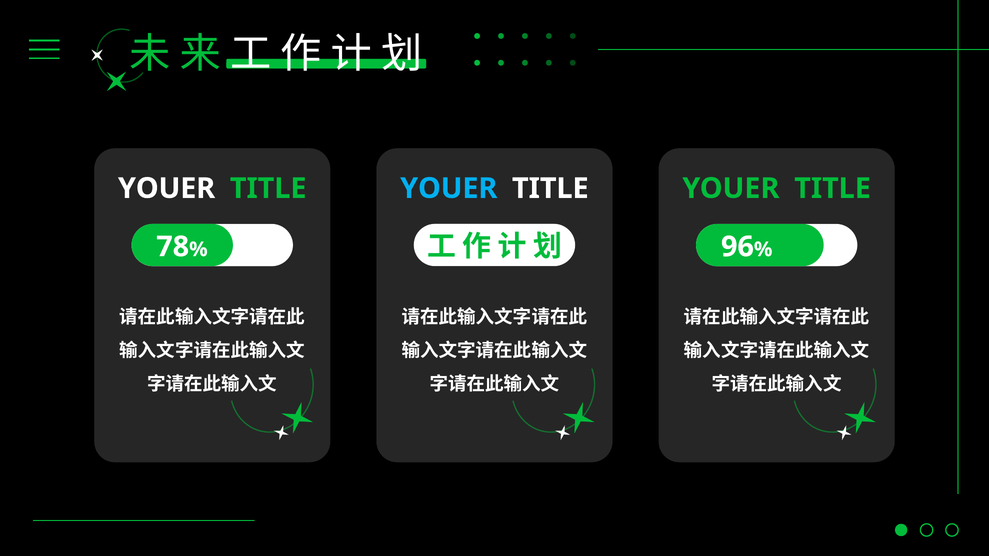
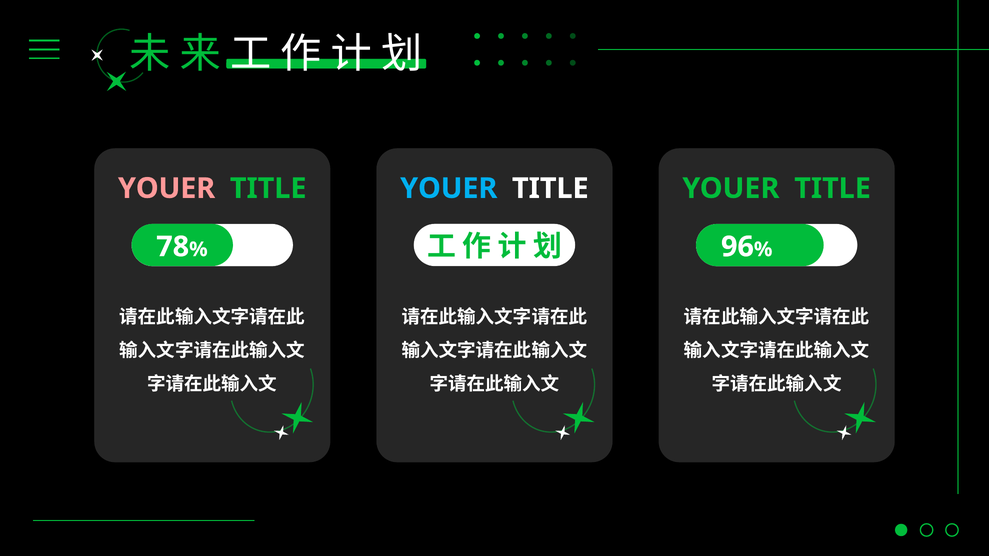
YOUER at (167, 188) colour: white -> pink
